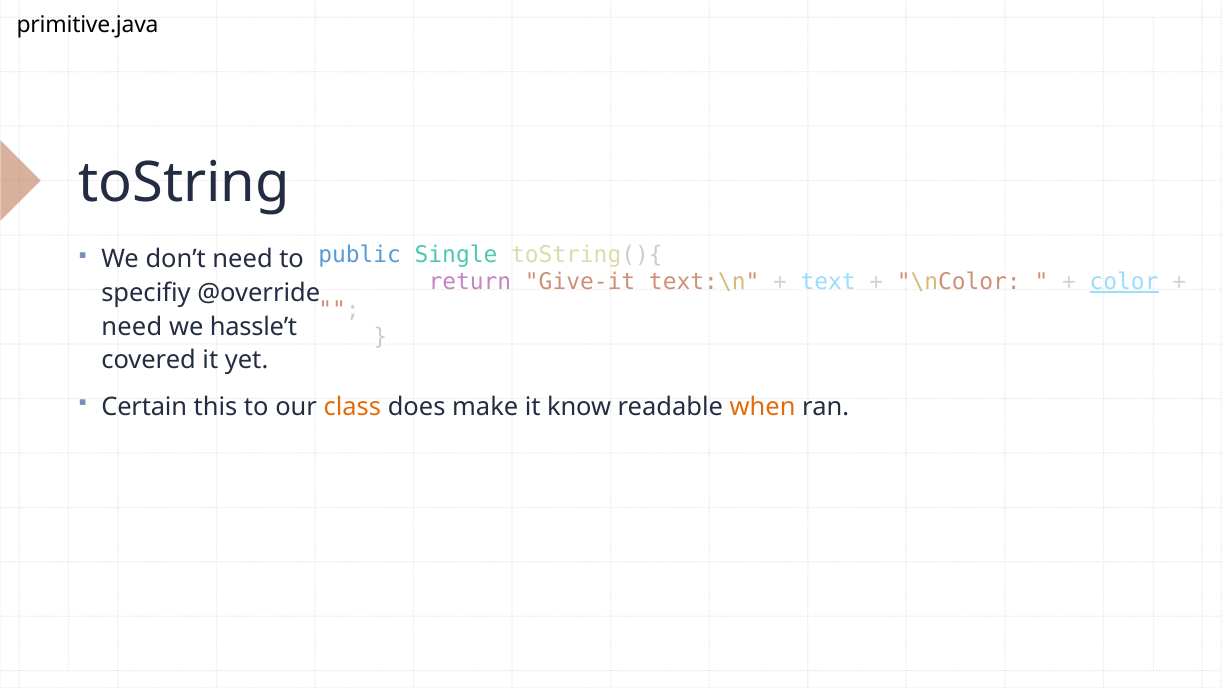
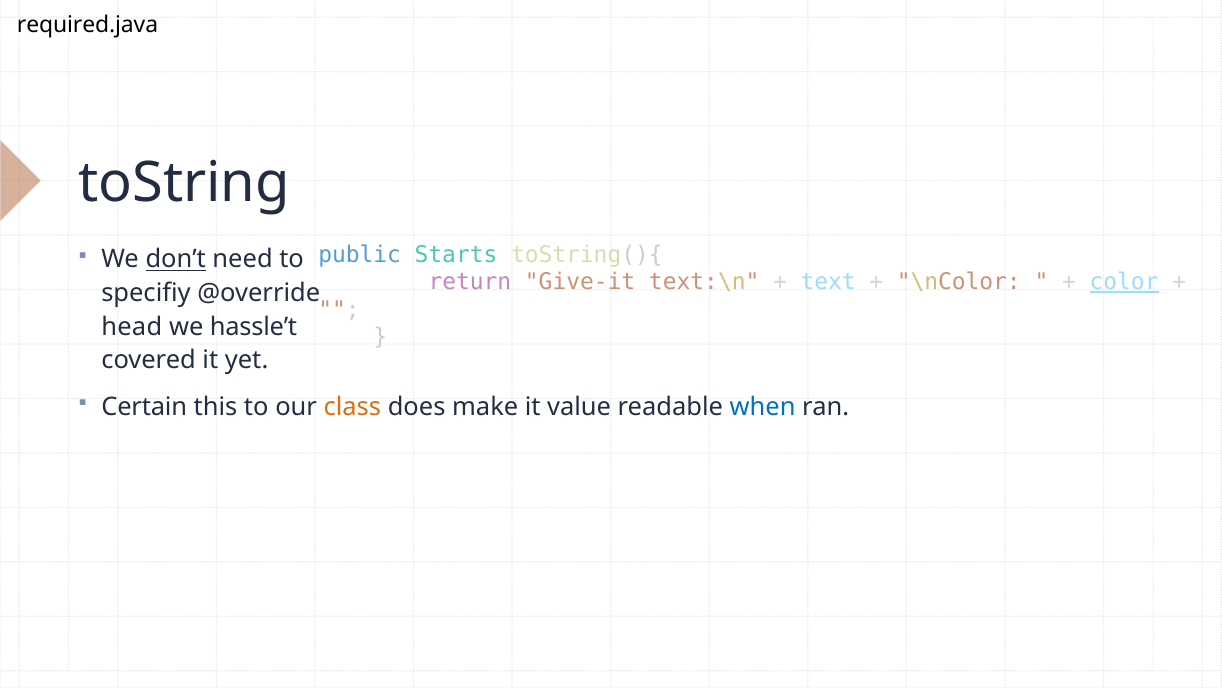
primitive.java: primitive.java -> required.java
Single: Single -> Starts
don’t underline: none -> present
need at (132, 326): need -> head
know: know -> value
when colour: orange -> blue
